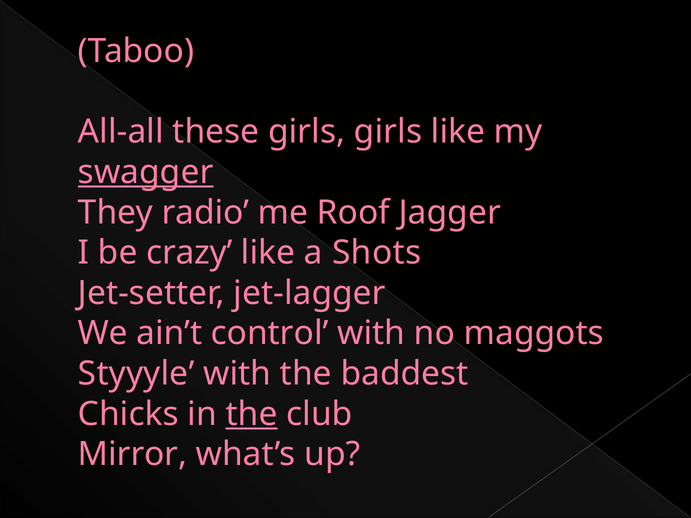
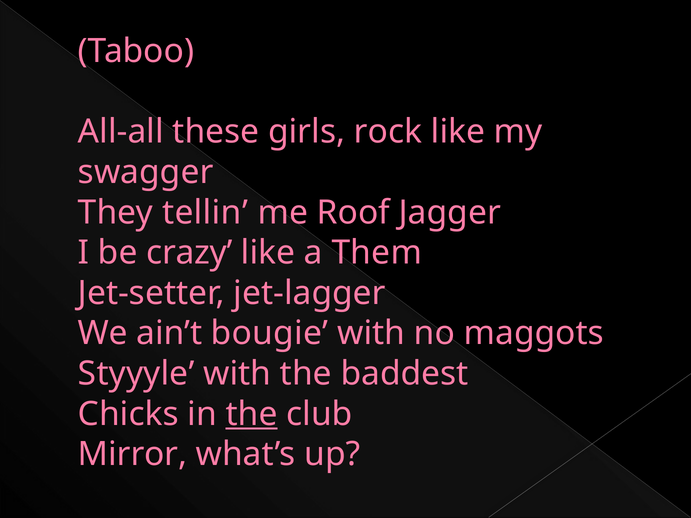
girls girls: girls -> rock
swagger underline: present -> none
radio: radio -> tellin
Shots: Shots -> Them
control: control -> bougie
